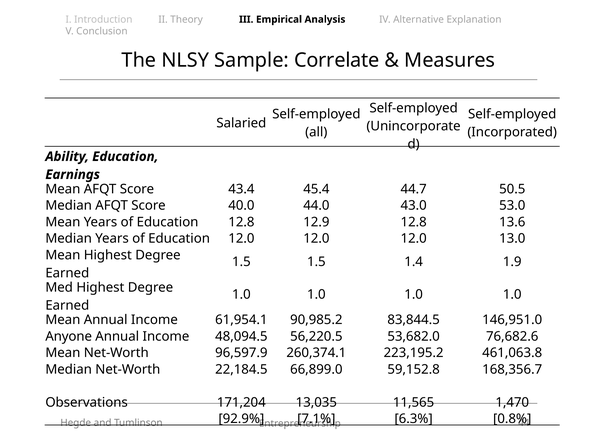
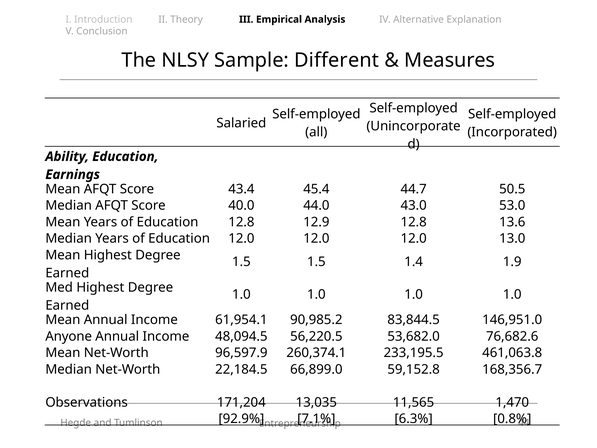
Correlate: Correlate -> Different
223,195.2: 223,195.2 -> 233,195.5
